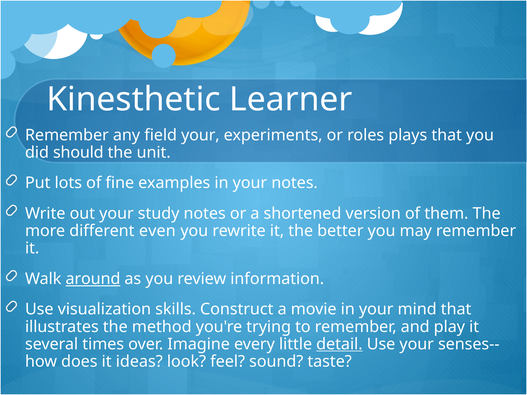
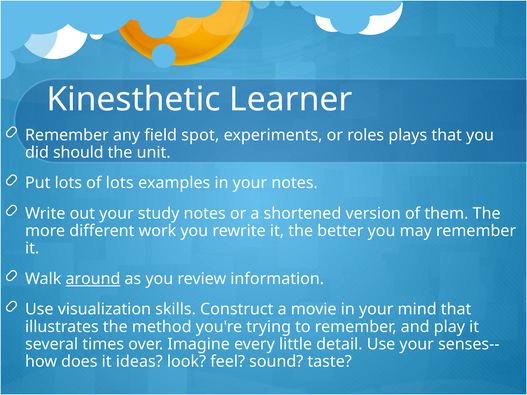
field your: your -> spot
of fine: fine -> lots
even: even -> work
detail underline: present -> none
